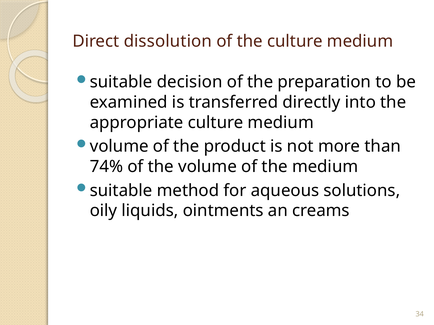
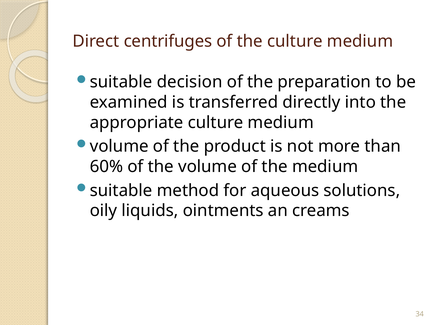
dissolution: dissolution -> centrifuges
74%: 74% -> 60%
